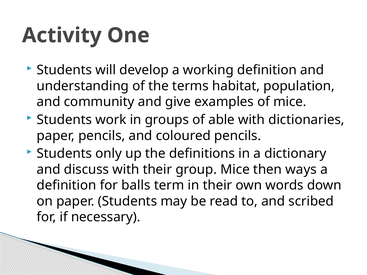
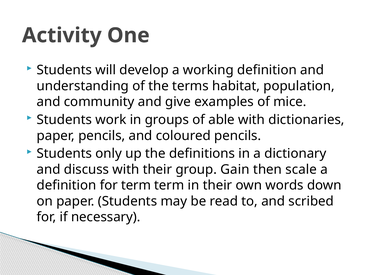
group Mice: Mice -> Gain
ways: ways -> scale
for balls: balls -> term
